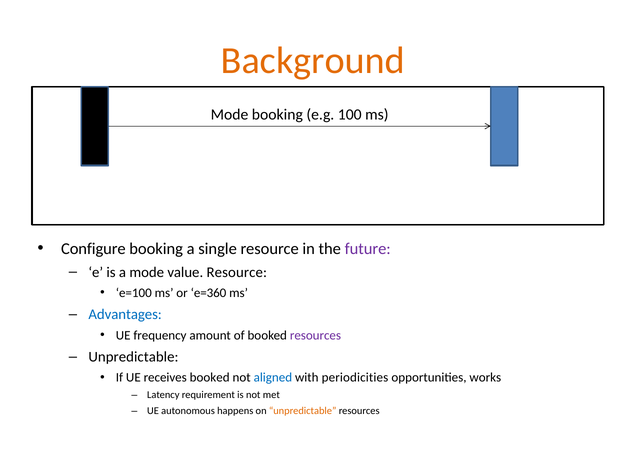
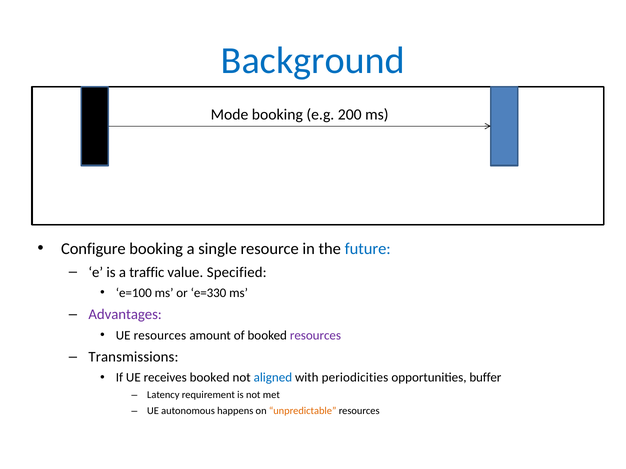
Background colour: orange -> blue
100: 100 -> 200
future colour: purple -> blue
a mode: mode -> traffic
value Resource: Resource -> Specified
e=360: e=360 -> e=330
Advantages colour: blue -> purple
UE frequency: frequency -> resources
Unpredictable at (133, 357): Unpredictable -> Transmissions
works: works -> buffer
